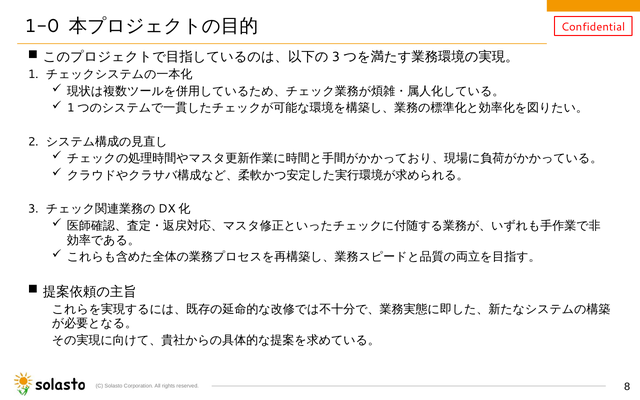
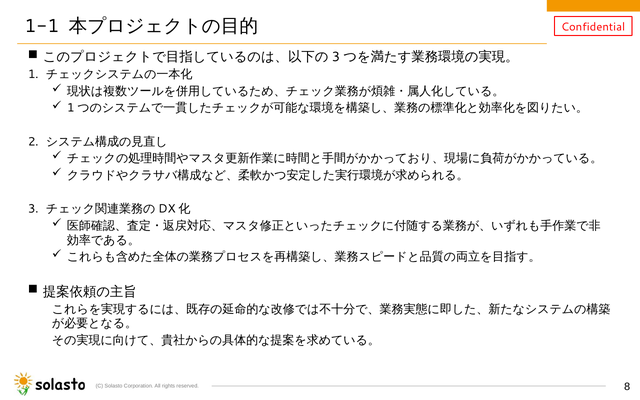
1-0: 1-0 -> 1-1
